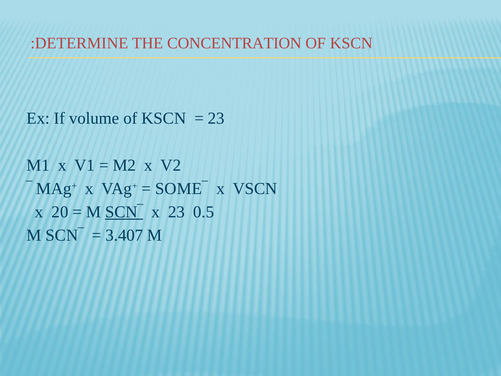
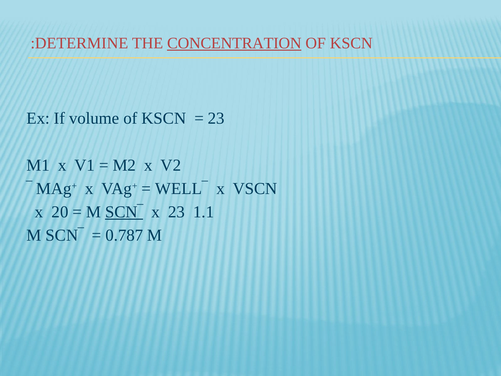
CONCENTRATION underline: none -> present
SOME‾: SOME‾ -> WELL‾
0.5: 0.5 -> 1.1
3.407: 3.407 -> 0.787
